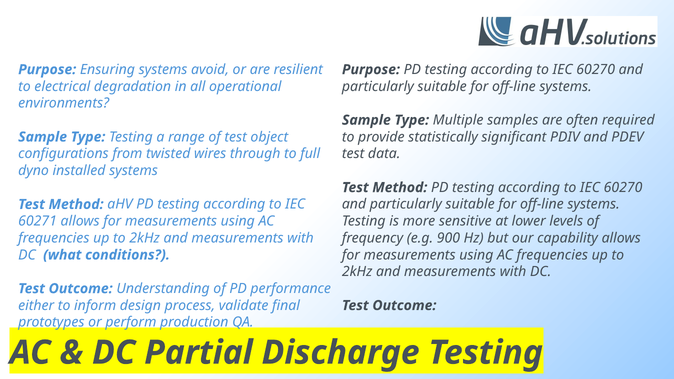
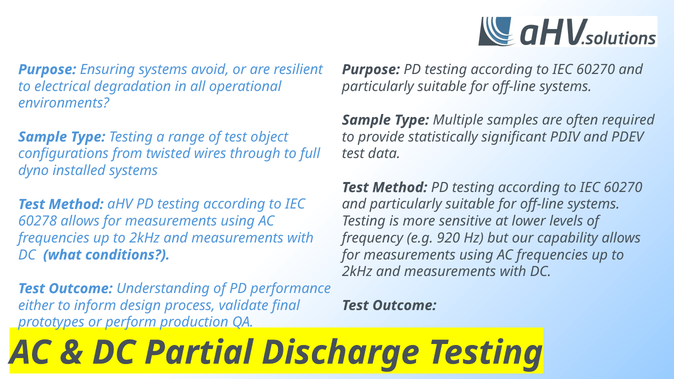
60271: 60271 -> 60278
900: 900 -> 920
